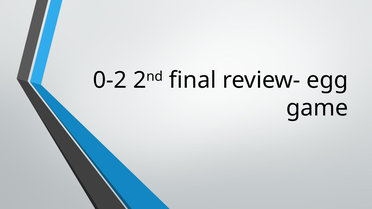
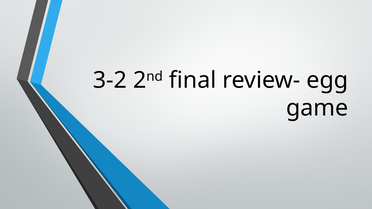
0-2: 0-2 -> 3-2
